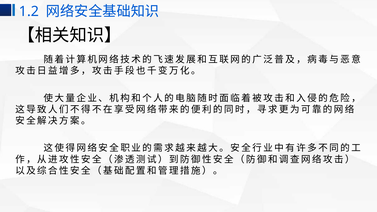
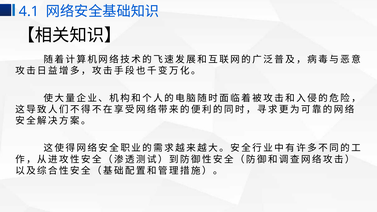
1.2: 1.2 -> 4.1
